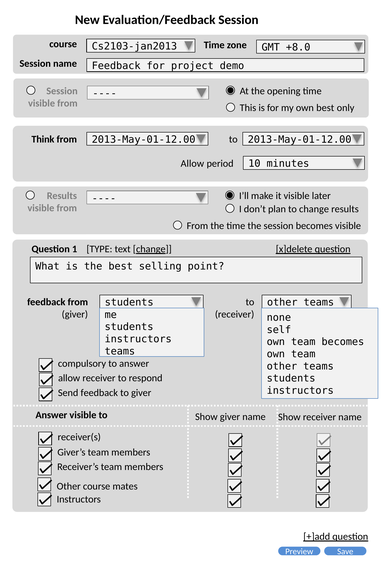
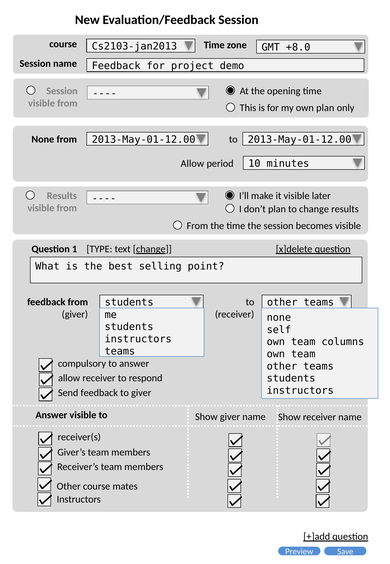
own best: best -> plan
Think at (43, 139): Think -> None
team becomes: becomes -> columns
